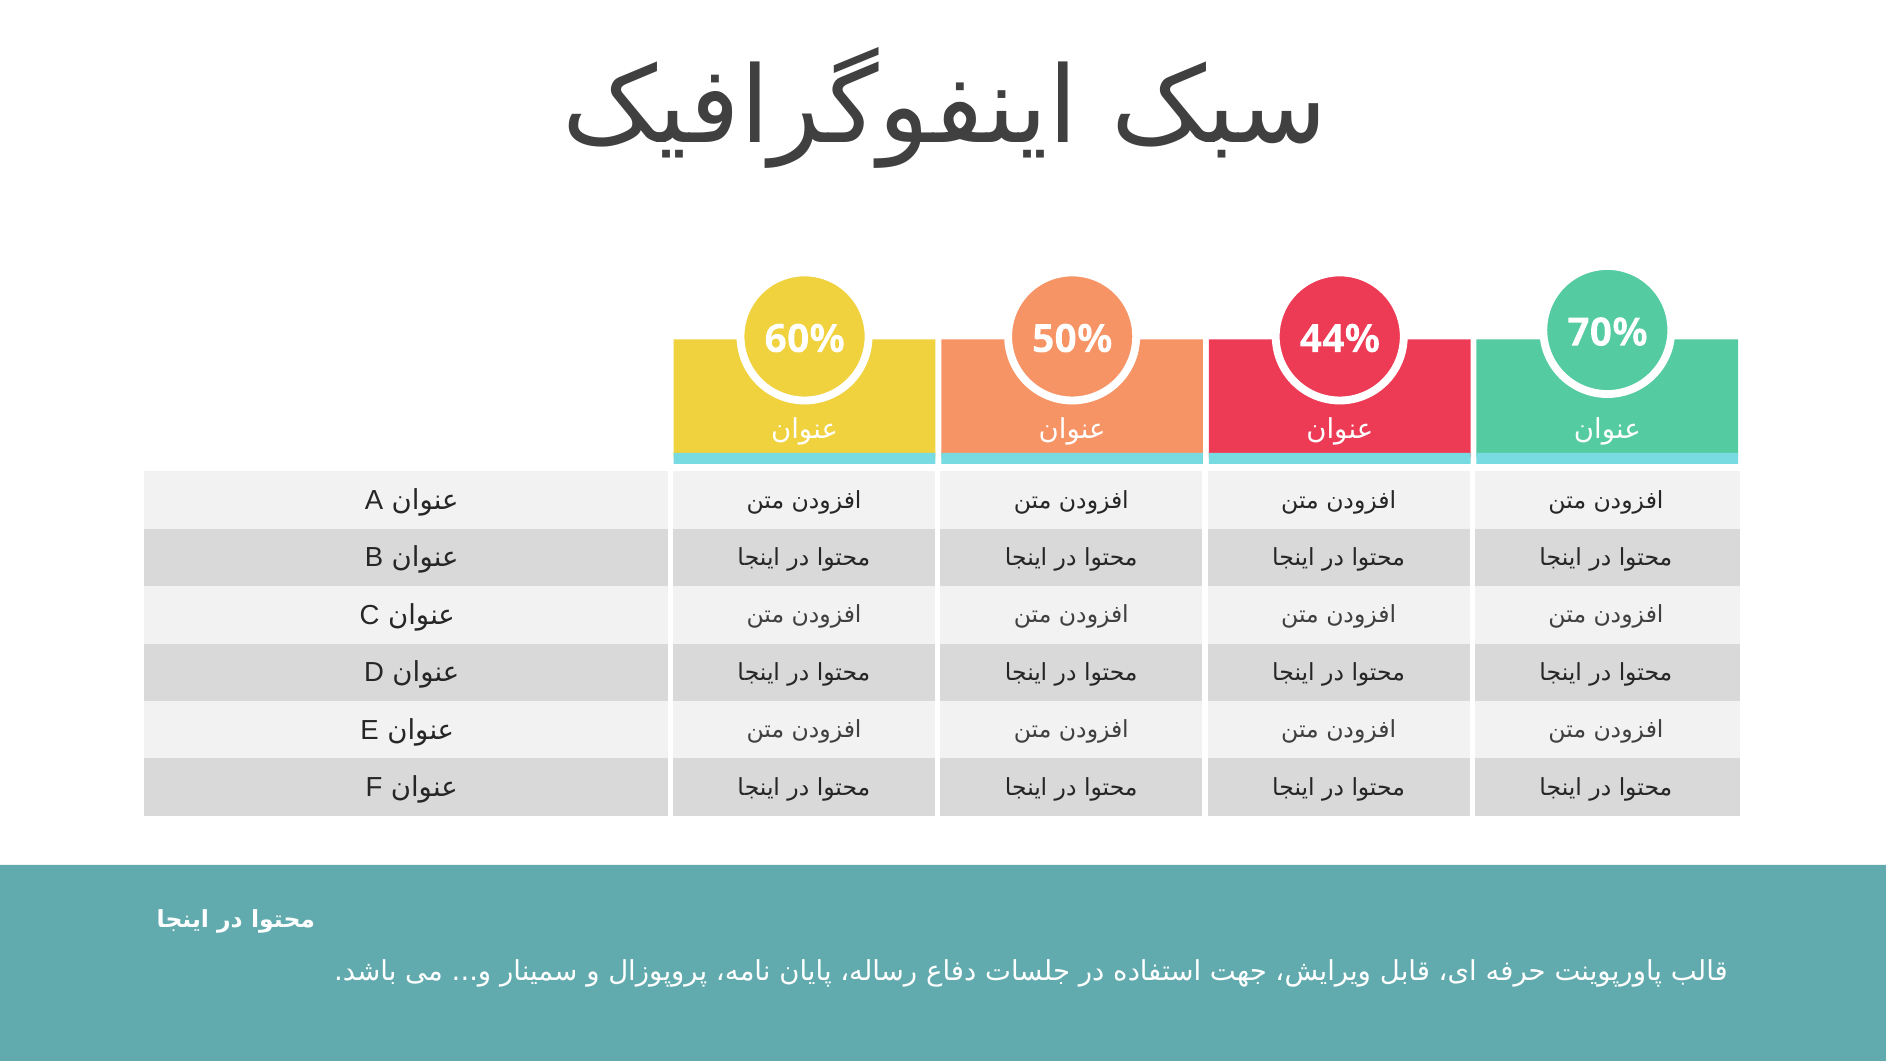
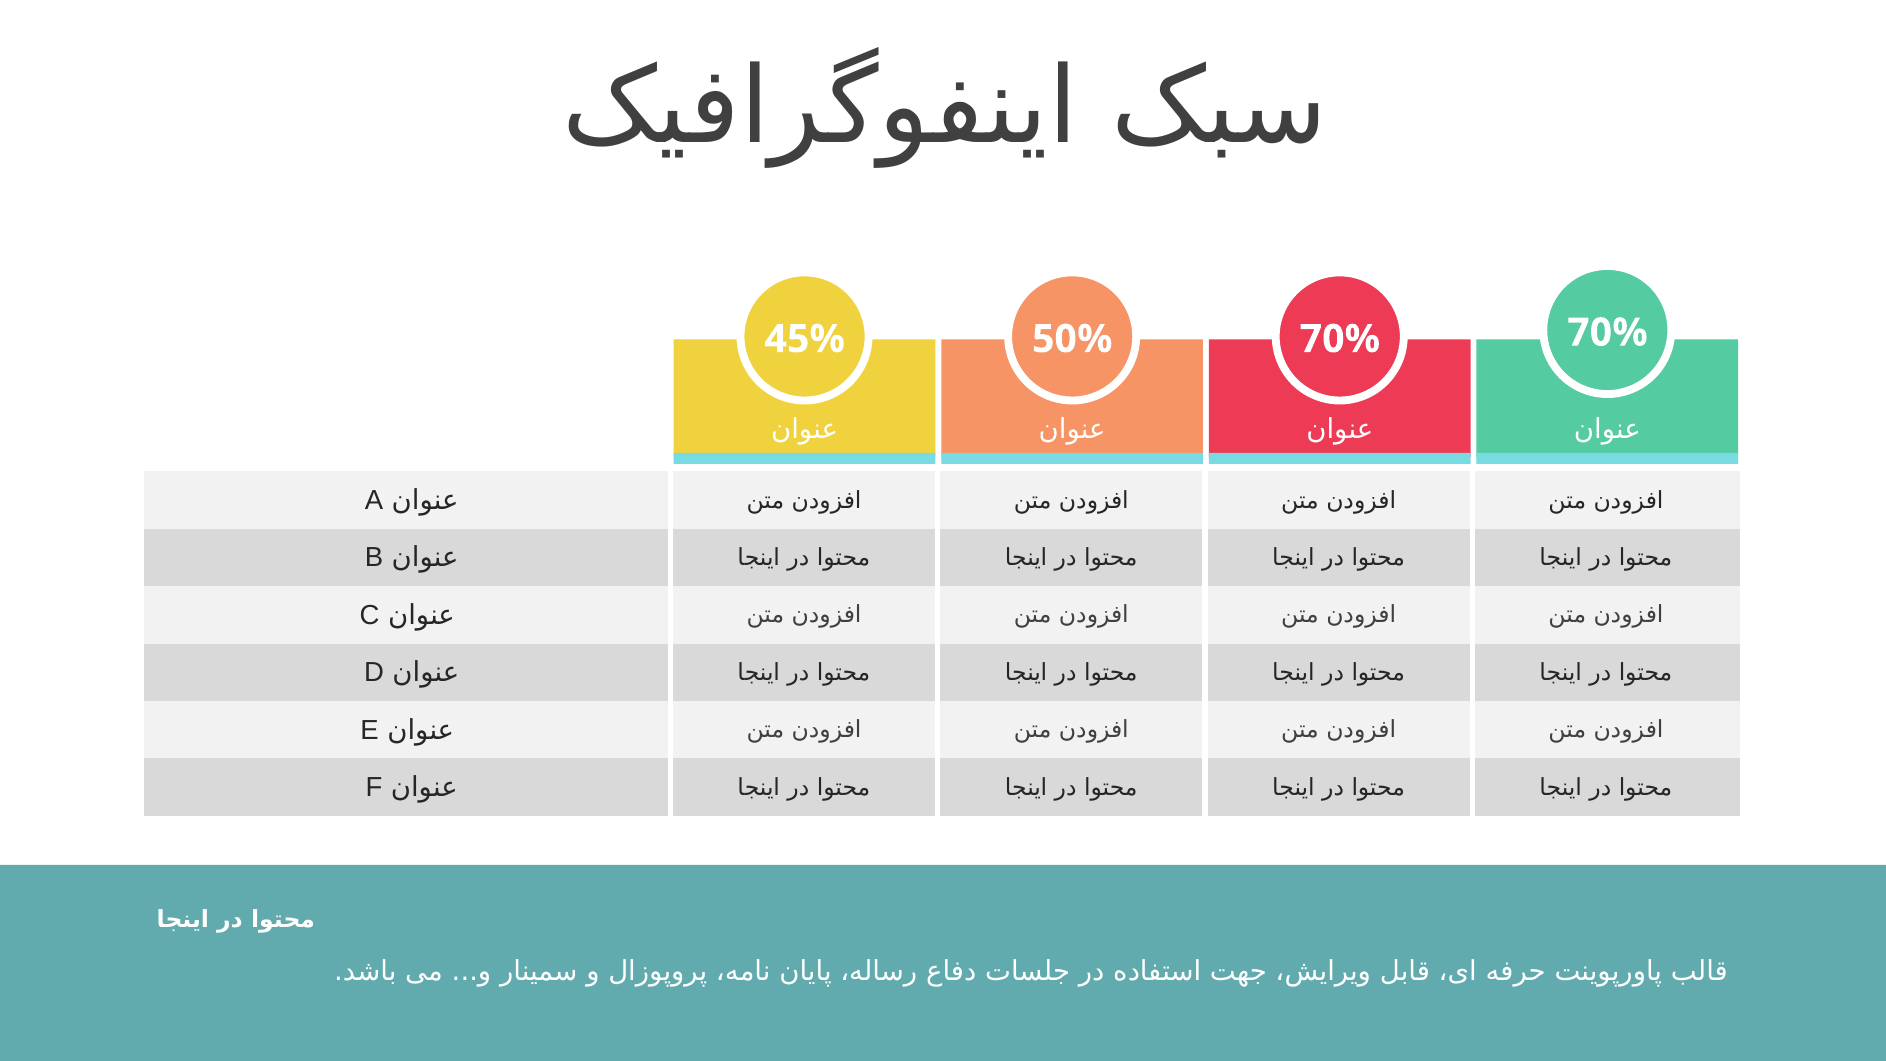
60%: 60% -> 45%
44% at (1340, 339): 44% -> 70%
